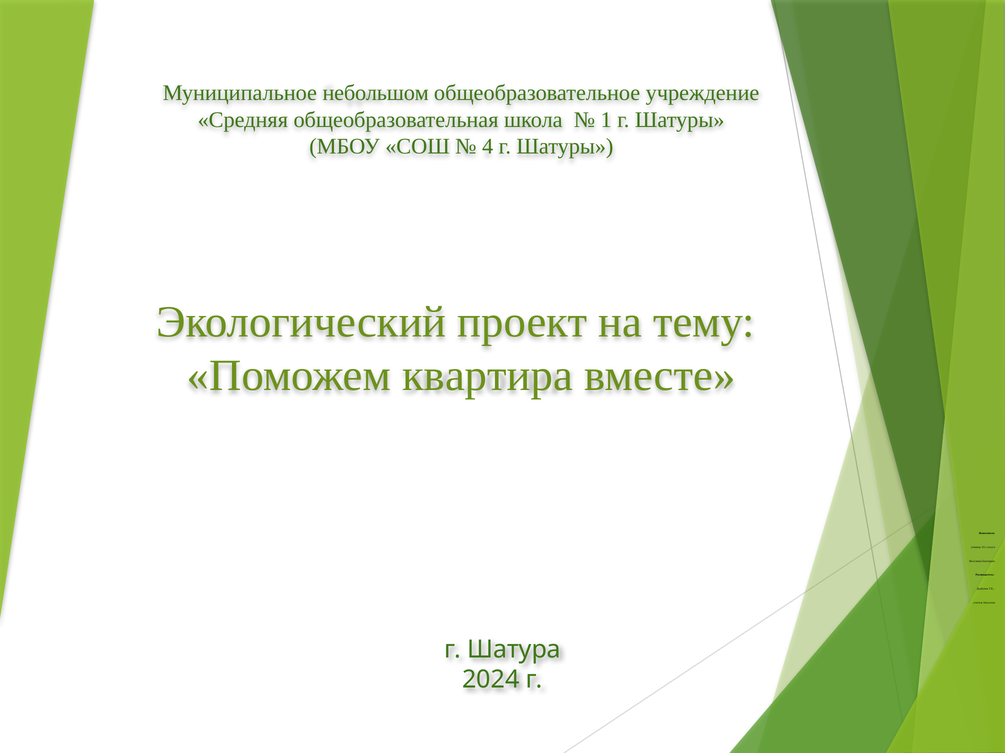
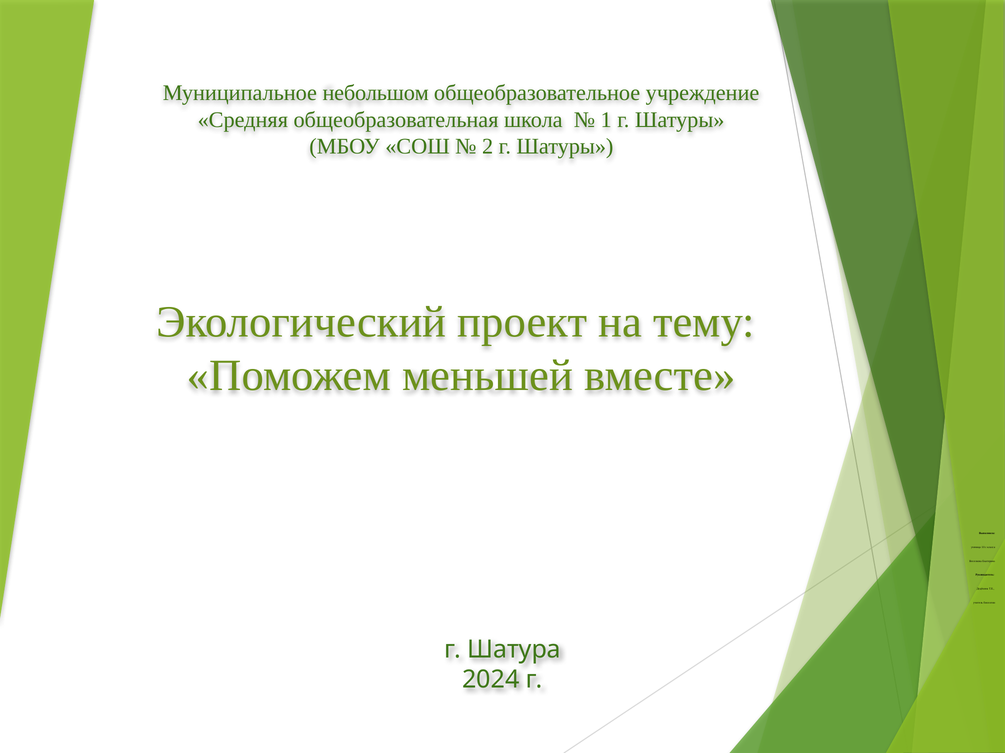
4: 4 -> 2
квартира: квартира -> меньшей
